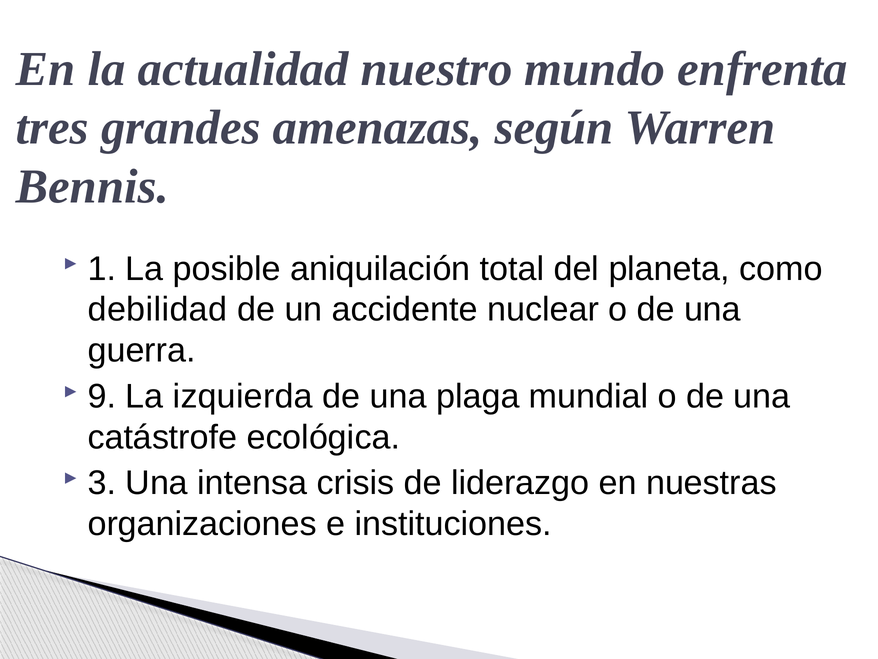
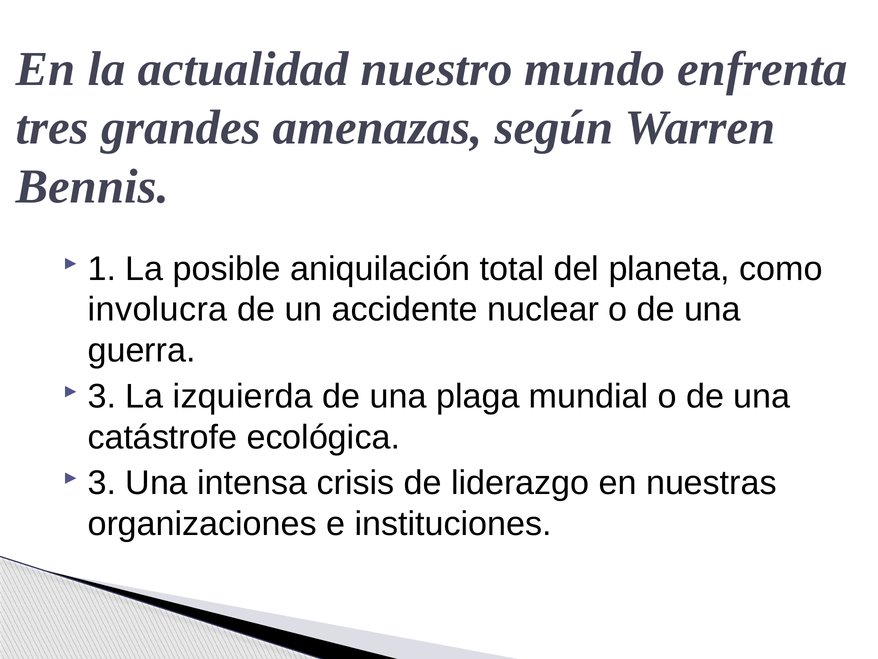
debilidad: debilidad -> involucra
9 at (102, 396): 9 -> 3
